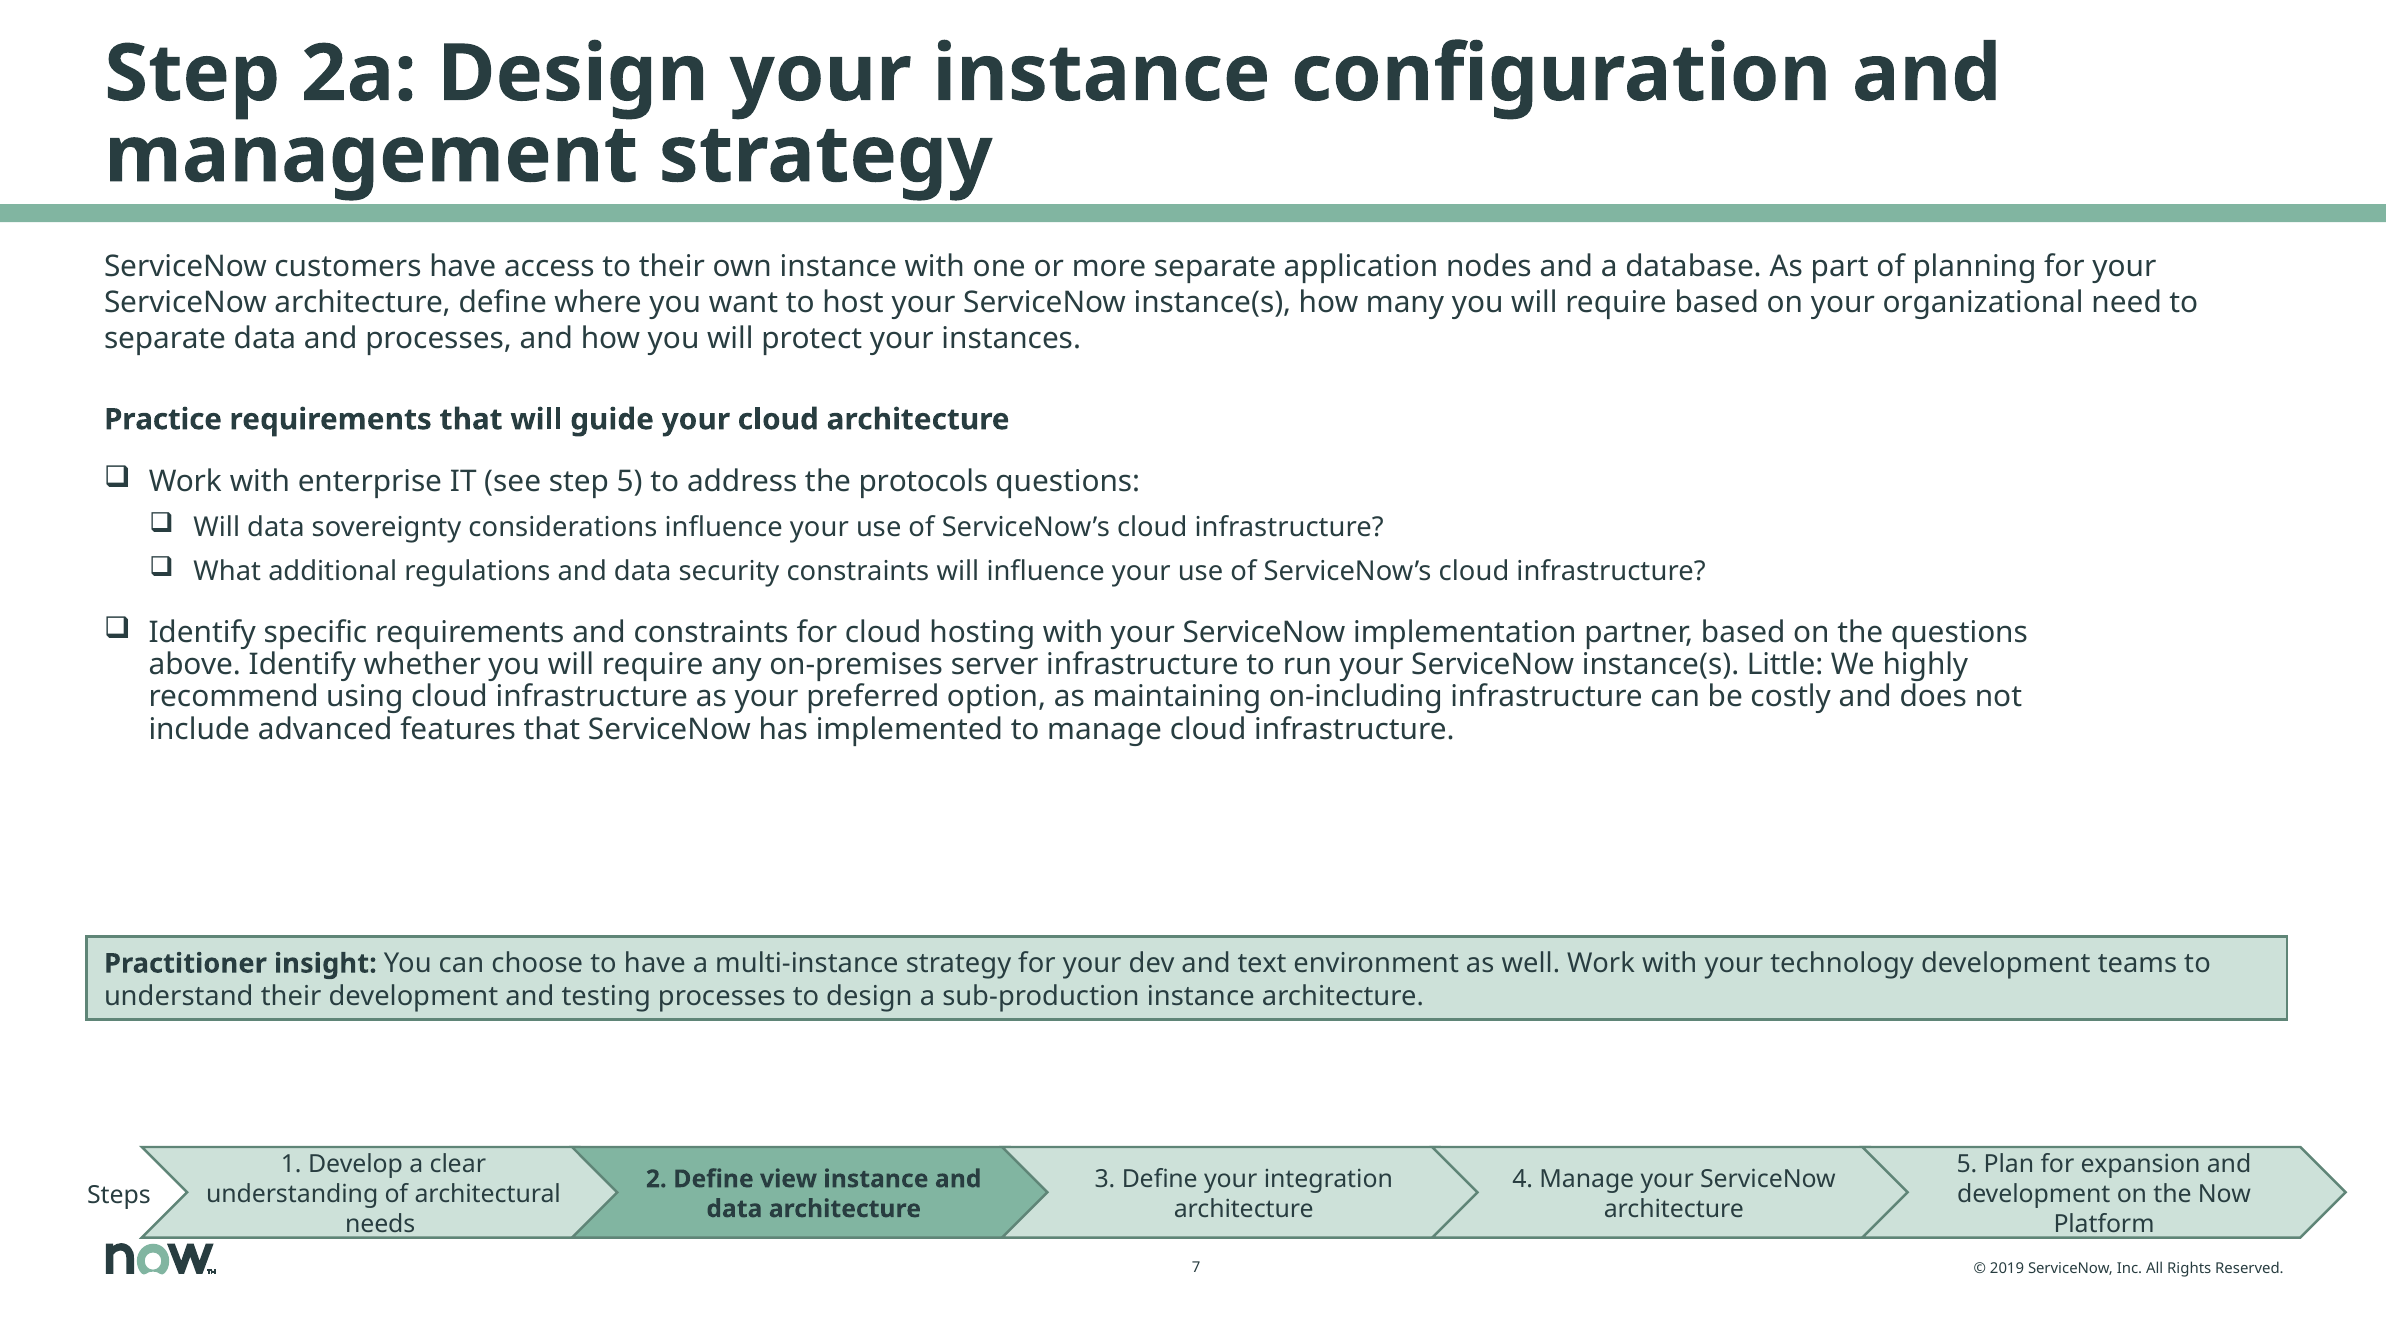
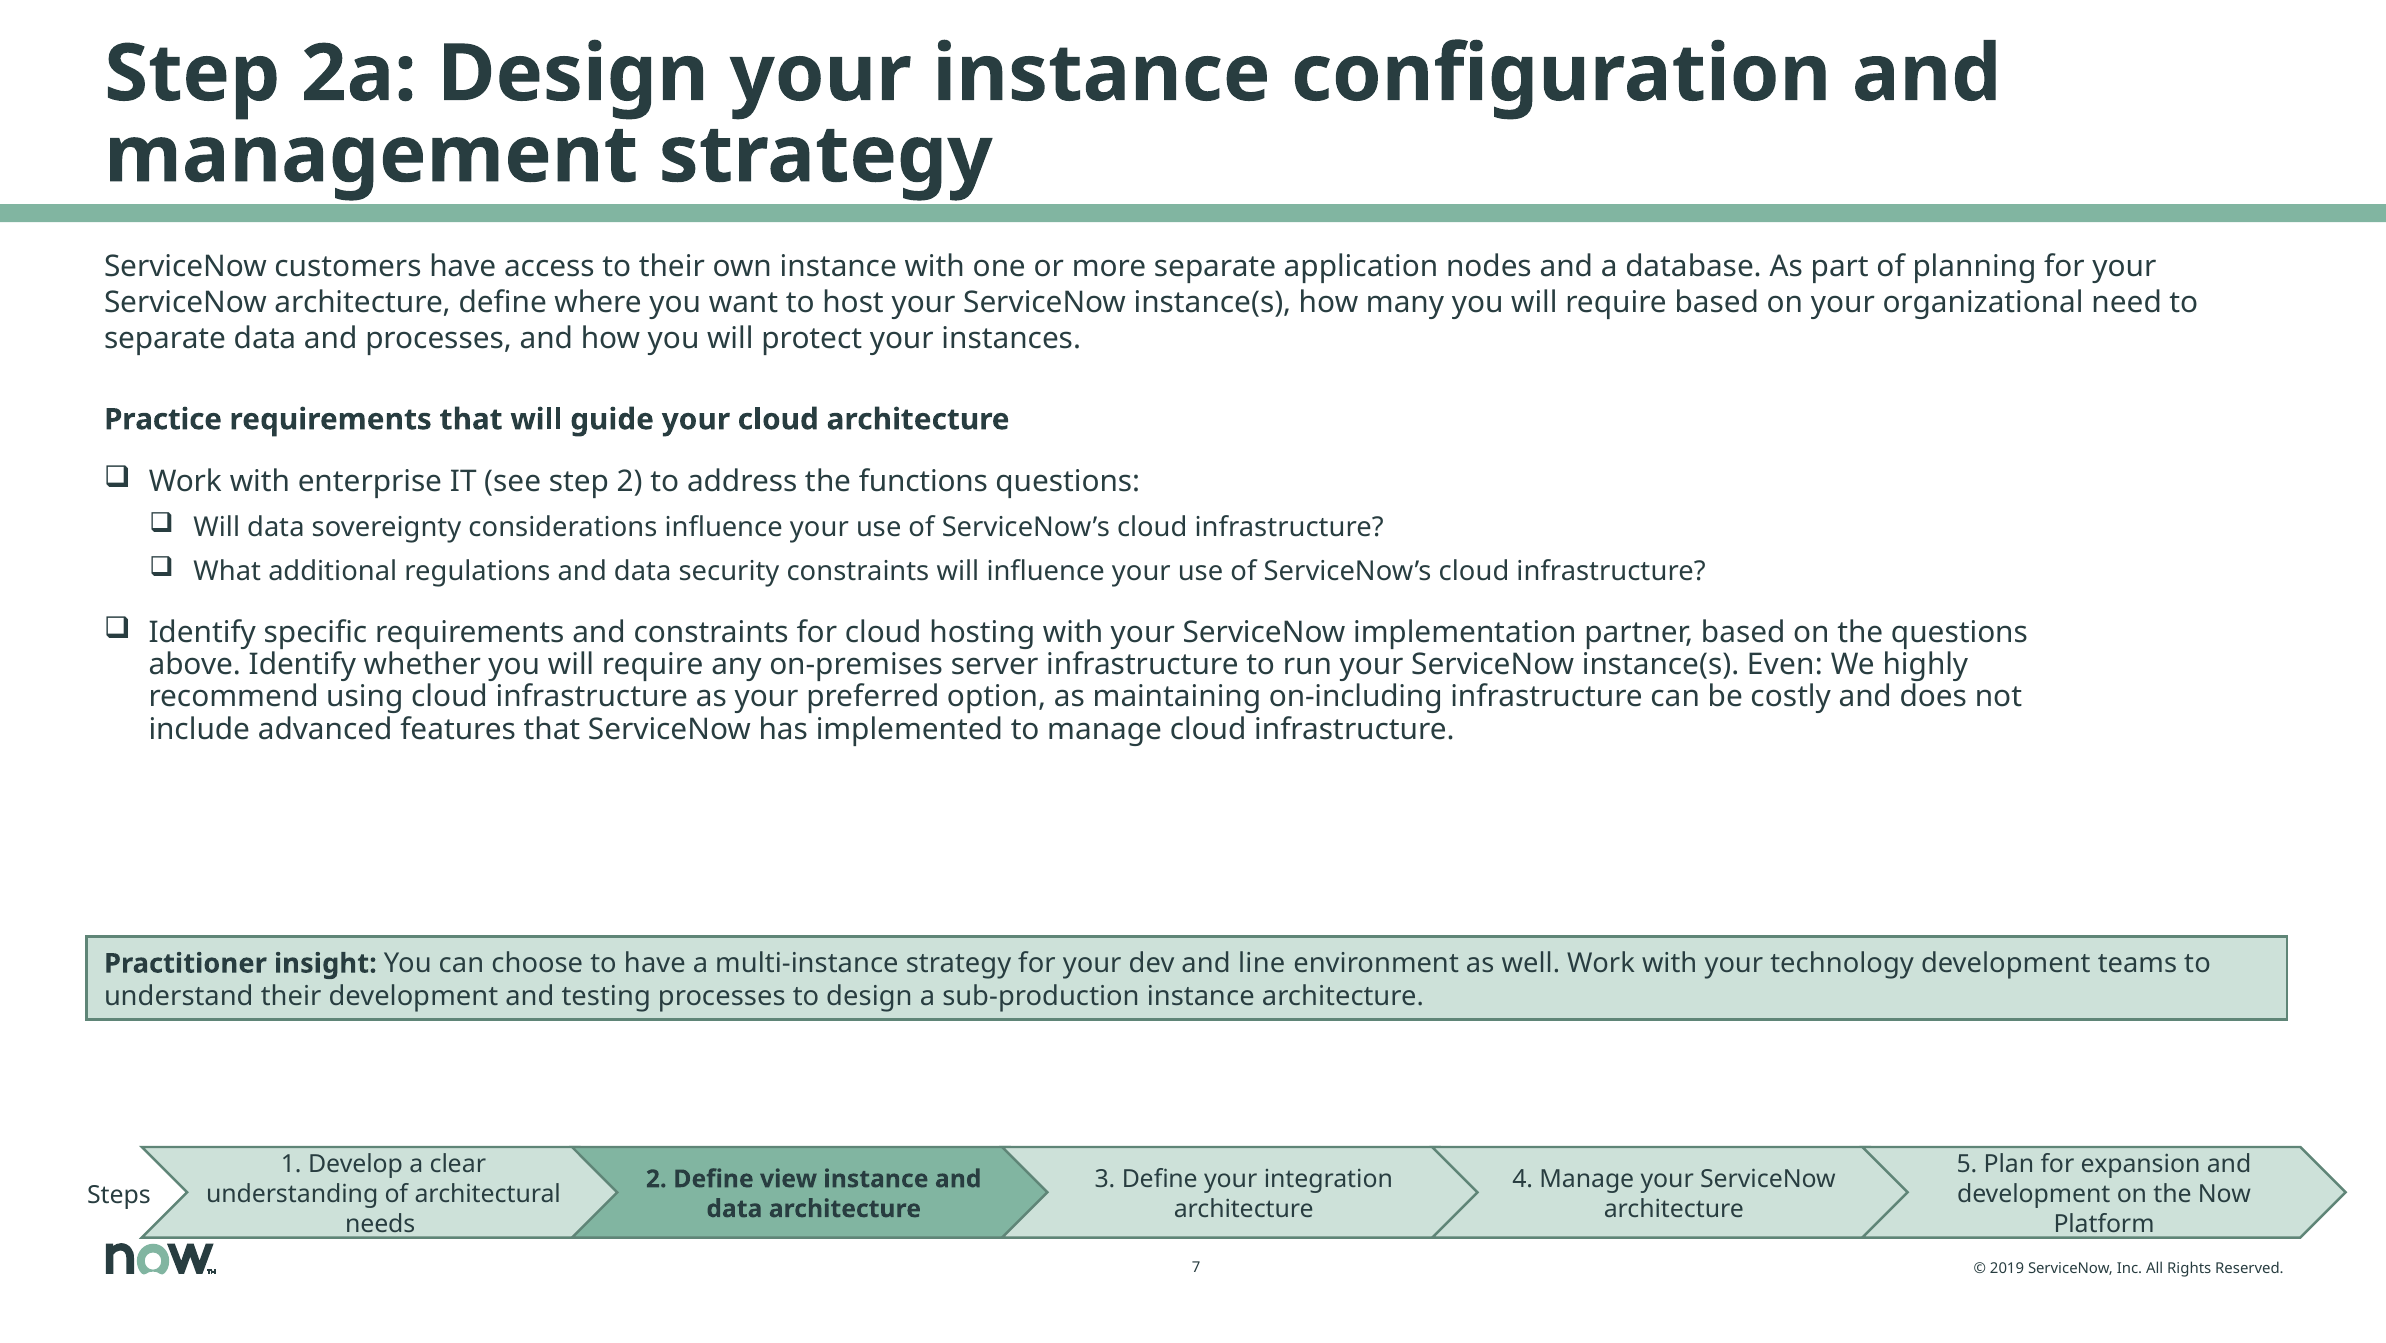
step 5: 5 -> 2
protocols: protocols -> functions
Little: Little -> Even
text: text -> line
